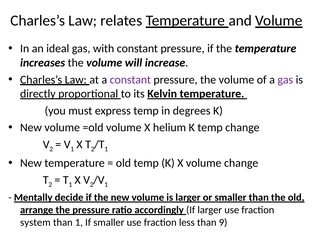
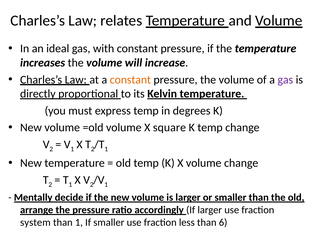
constant at (130, 80) colour: purple -> orange
helium: helium -> square
9: 9 -> 6
